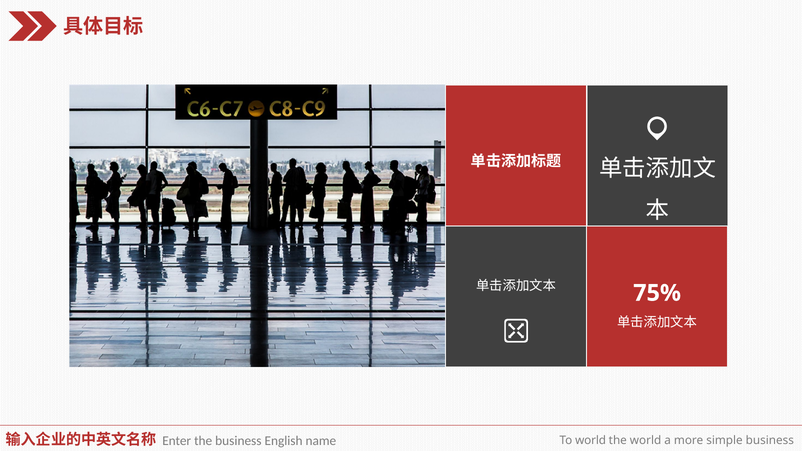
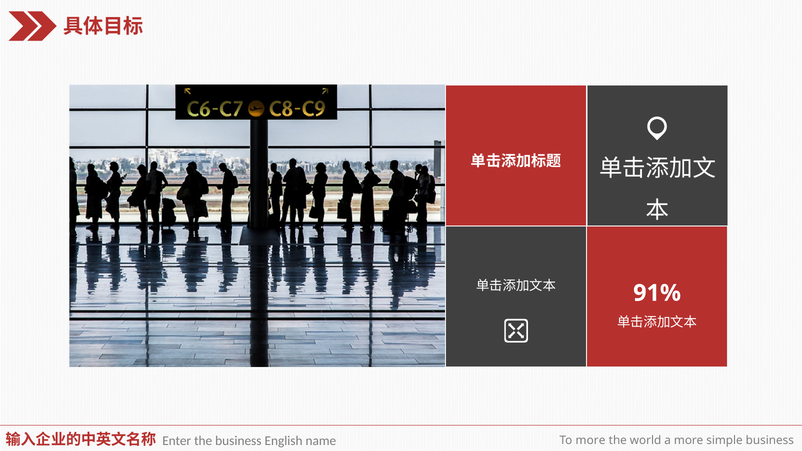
75%: 75% -> 91%
To world: world -> more
